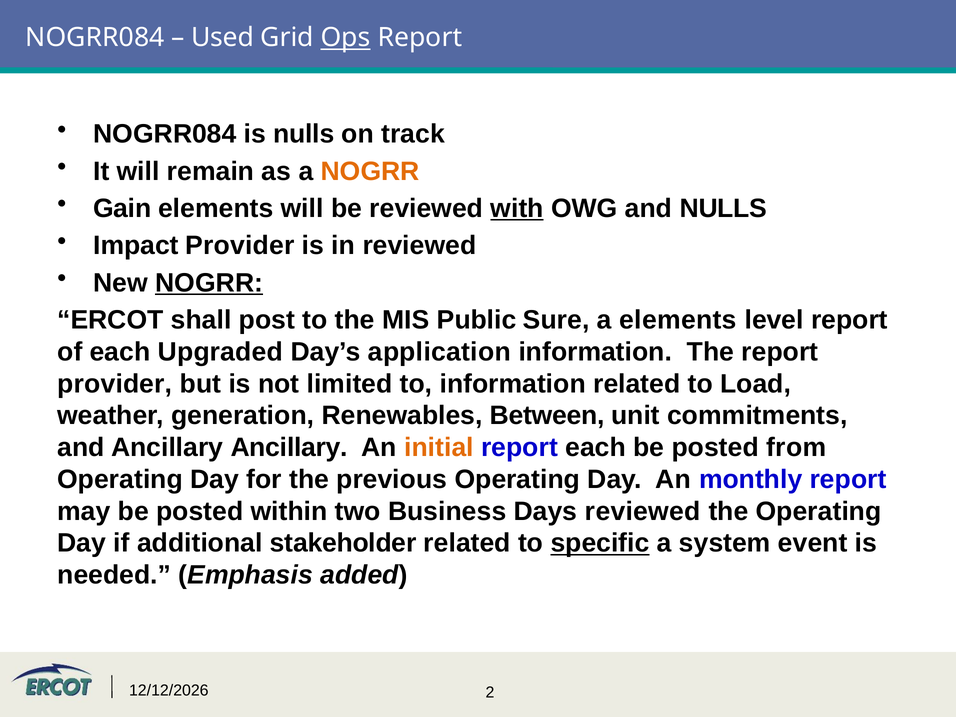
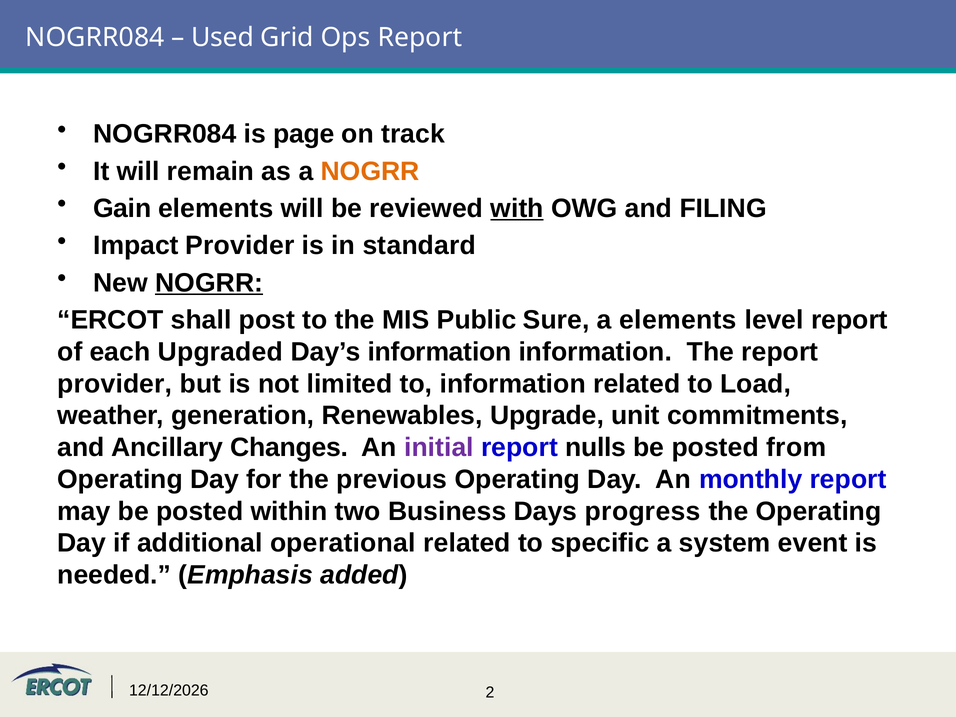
Ops underline: present -> none
is nulls: nulls -> page
and NULLS: NULLS -> FILING
in reviewed: reviewed -> standard
Day’s application: application -> information
Between: Between -> Upgrade
Ancillary Ancillary: Ancillary -> Changes
initial colour: orange -> purple
report each: each -> nulls
Days reviewed: reviewed -> progress
stakeholder: stakeholder -> operational
specific underline: present -> none
